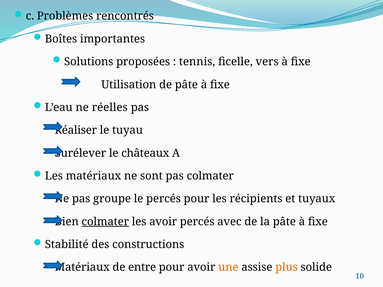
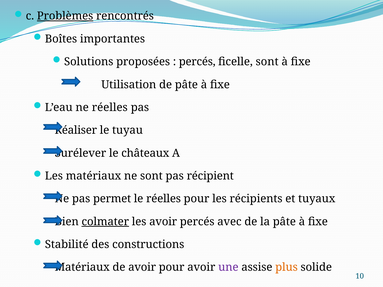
Problèmes underline: none -> present
tennis at (197, 62): tennis -> percés
ficelle vers: vers -> sont
pas colmater: colmater -> récipient
groupe: groupe -> permet
le percés: percés -> réelles
de entre: entre -> avoir
une colour: orange -> purple
